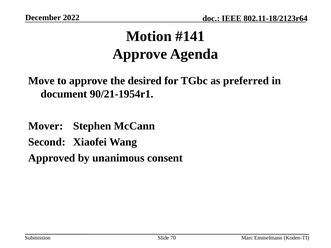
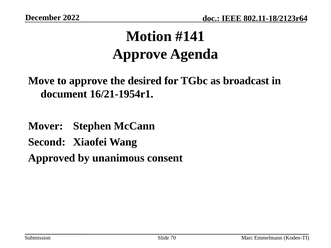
preferred: preferred -> broadcast
90/21-1954r1: 90/21-1954r1 -> 16/21-1954r1
